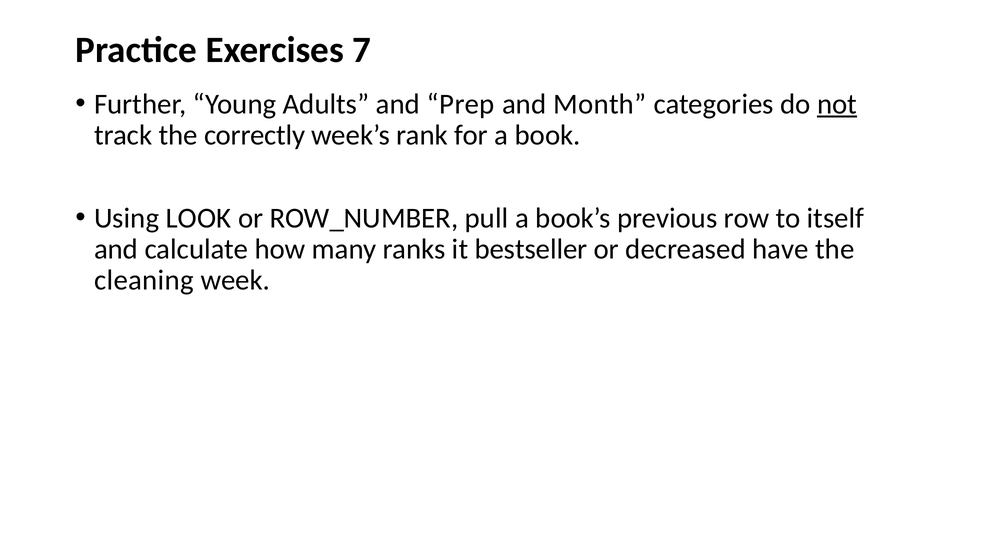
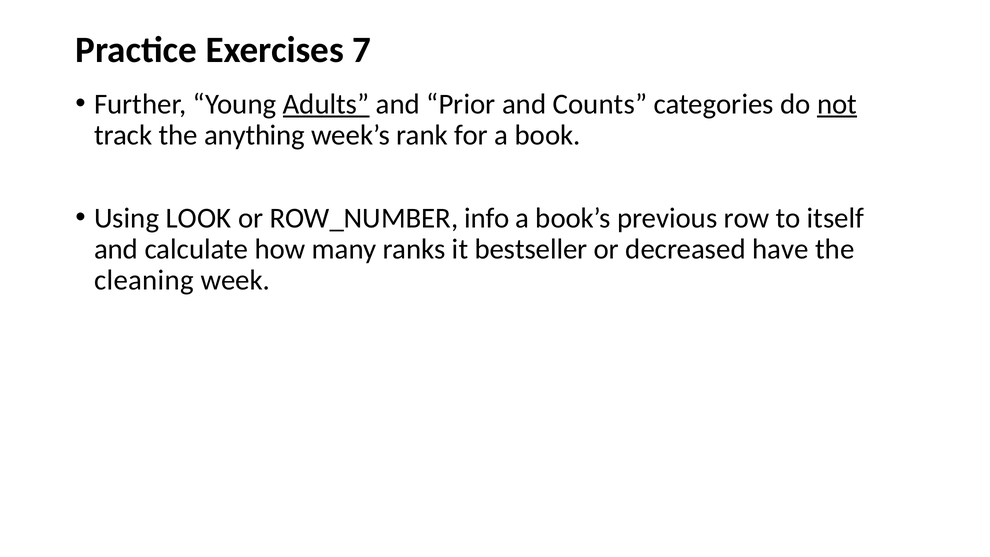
Adults underline: none -> present
Prep: Prep -> Prior
Month: Month -> Counts
correctly: correctly -> anything
pull: pull -> info
